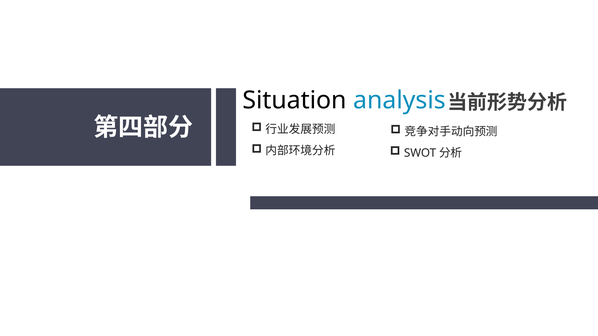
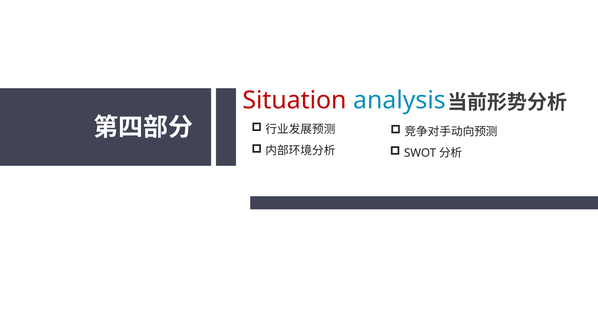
Situation colour: black -> red
